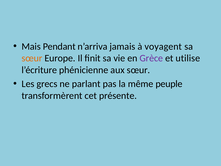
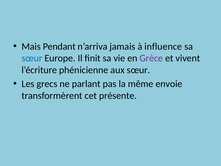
voyagent: voyagent -> influence
sœur at (32, 58) colour: orange -> blue
utilise: utilise -> vivent
peuple: peuple -> envoie
